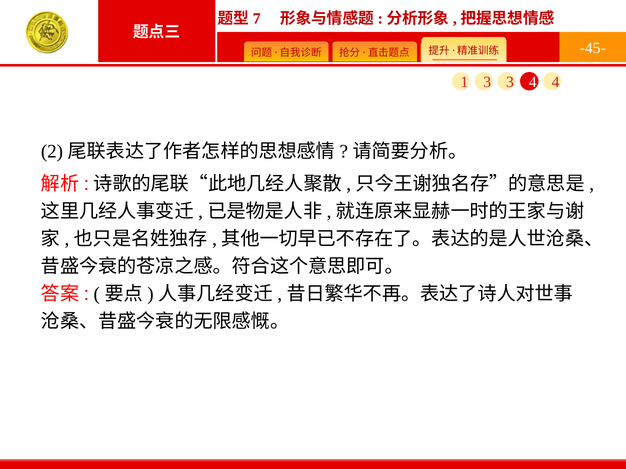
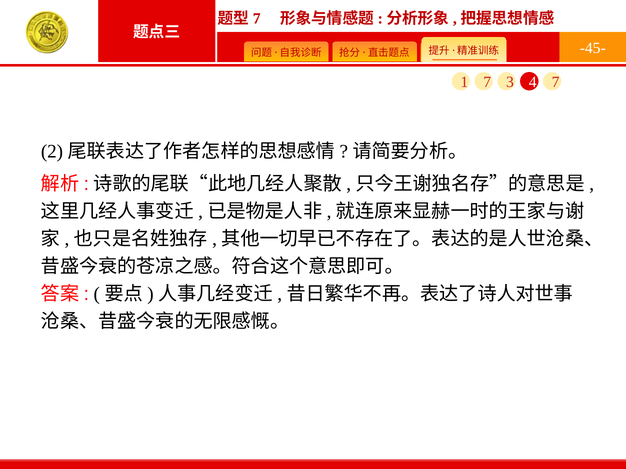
1 3: 3 -> 7
4 4: 4 -> 7
